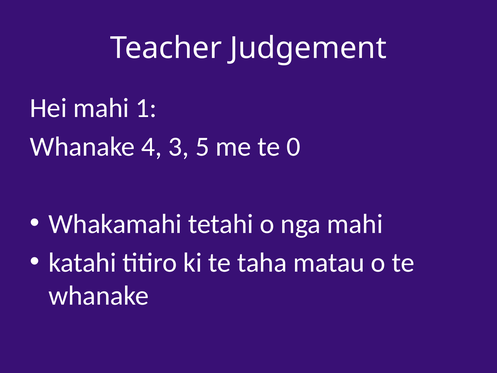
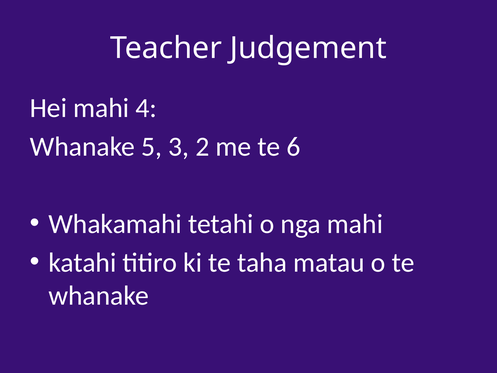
1: 1 -> 4
4: 4 -> 5
5: 5 -> 2
0: 0 -> 6
